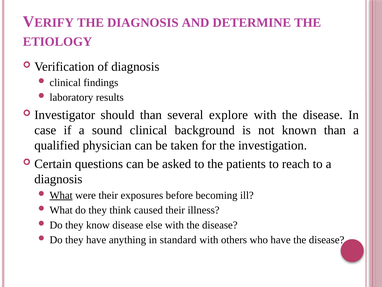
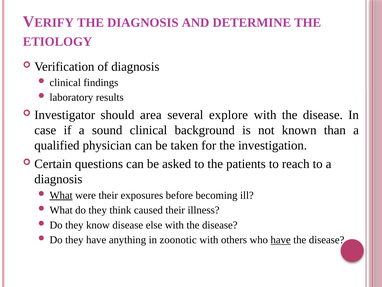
should than: than -> area
standard: standard -> zoonotic
have at (281, 240) underline: none -> present
